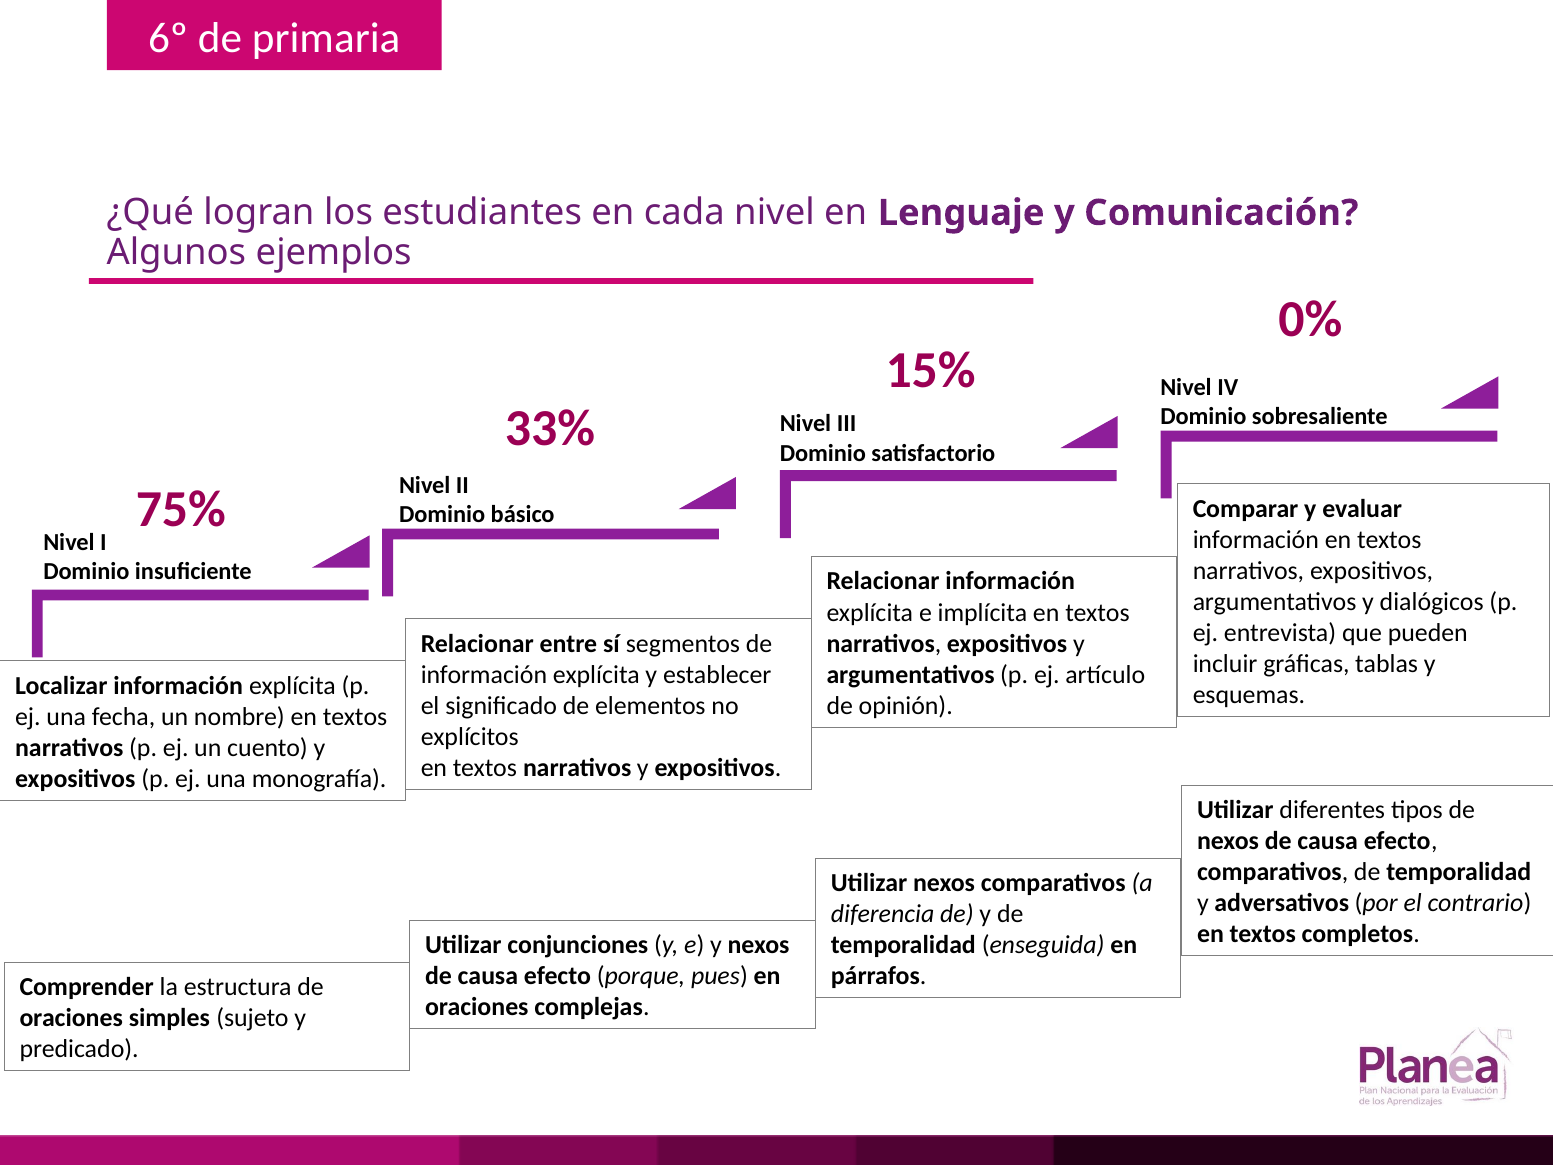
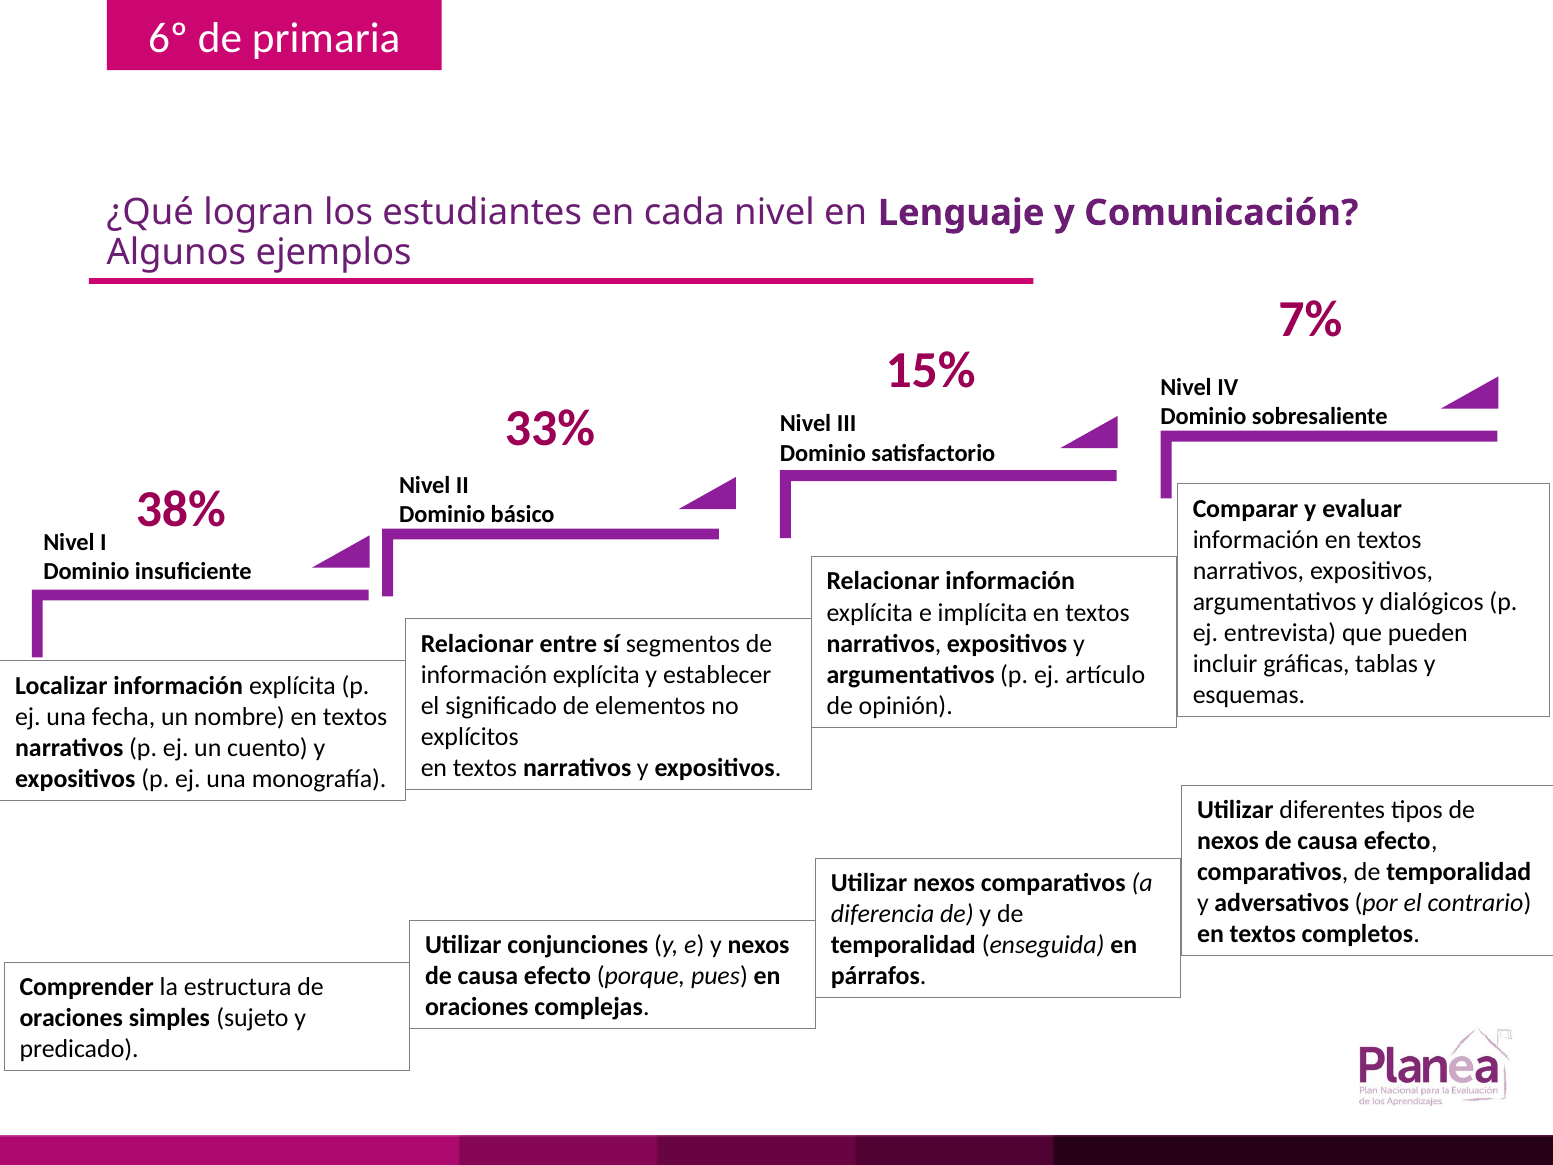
0%: 0% -> 7%
75%: 75% -> 38%
